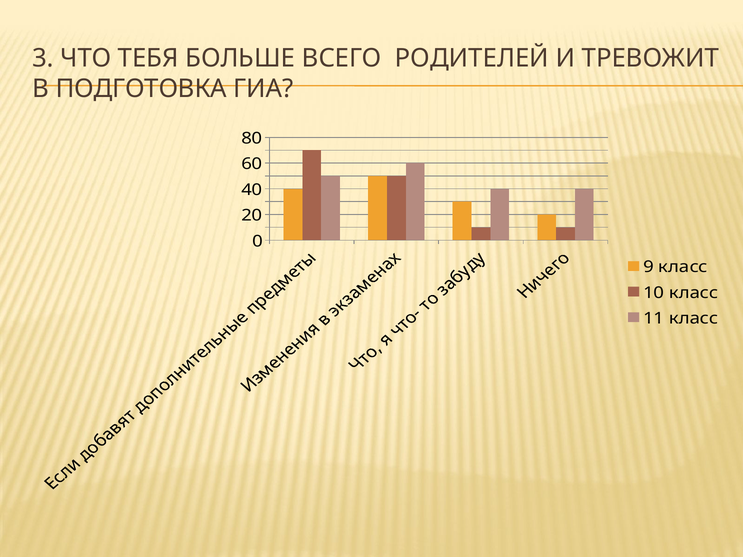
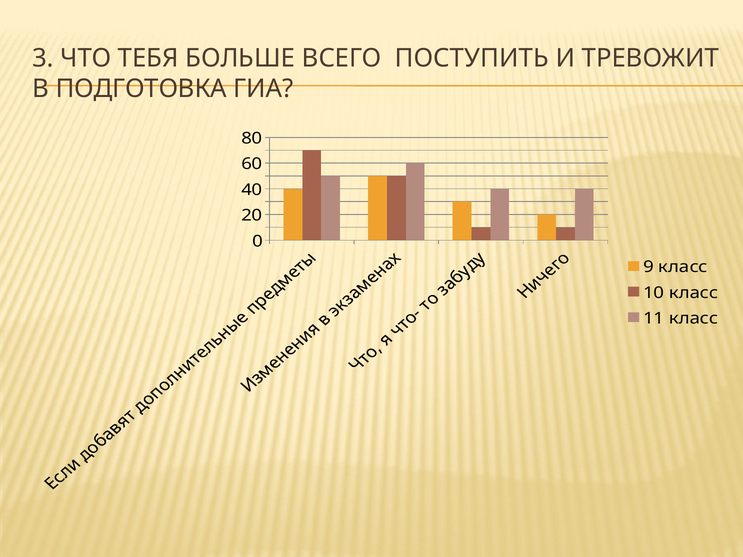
РОДИТЕЛЕЙ: РОДИТЕЛЕЙ -> ПОСТУПИТЬ
